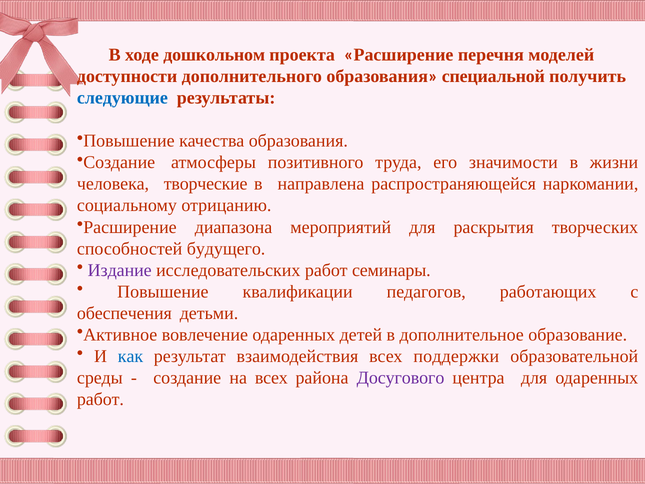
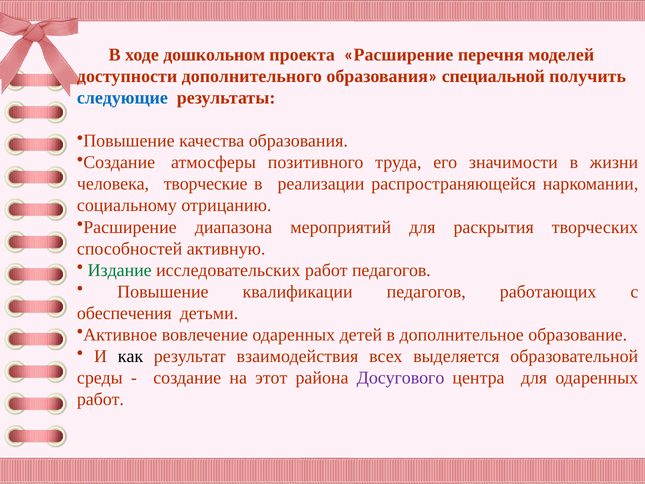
направлена: направлена -> реализации
будущего: будущего -> активную
Издание colour: purple -> green
работ семинары: семинары -> педагогов
как colour: blue -> black
поддержки: поддержки -> выделяется
на всех: всех -> этот
